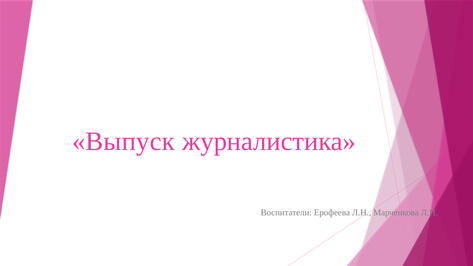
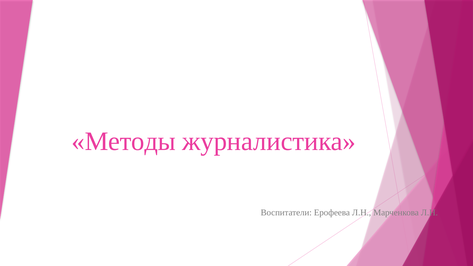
Выпуск: Выпуск -> Методы
